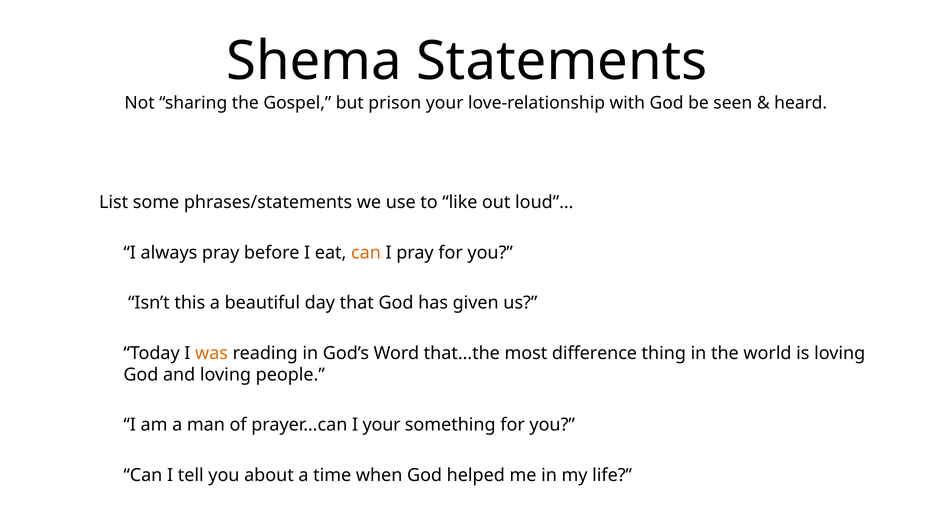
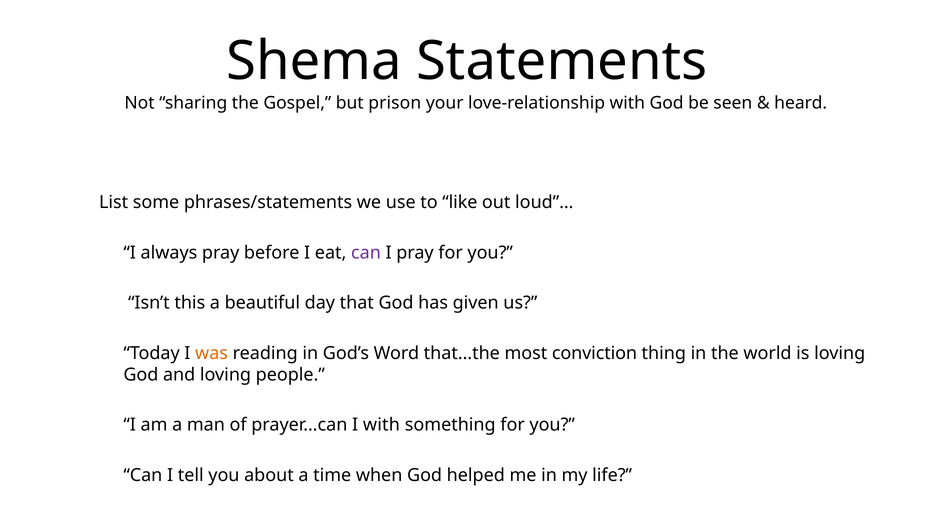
can at (366, 253) colour: orange -> purple
difference: difference -> conviction
I your: your -> with
